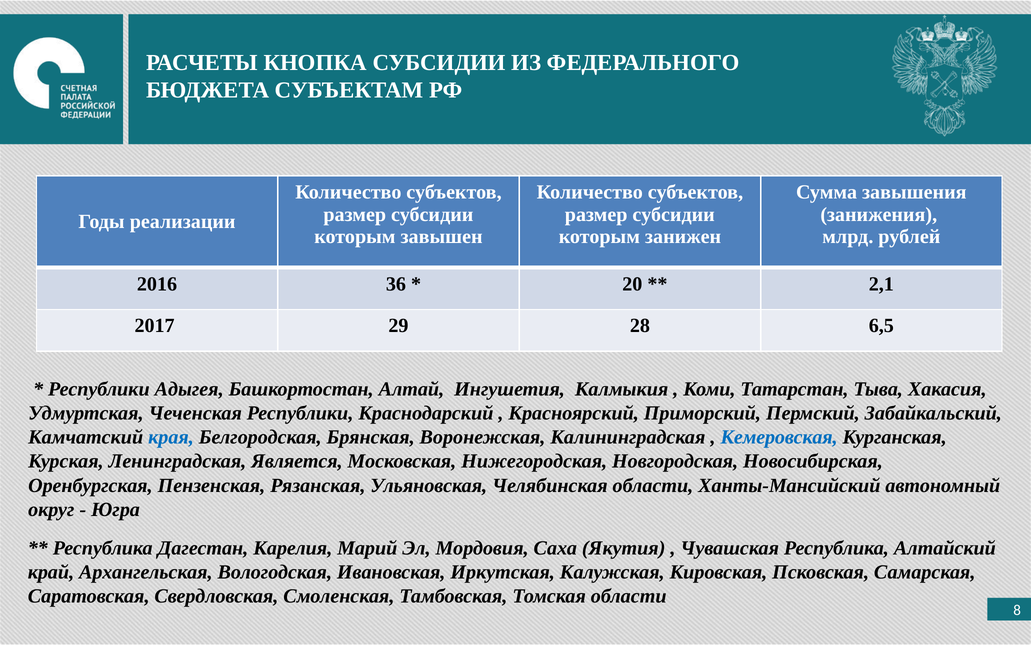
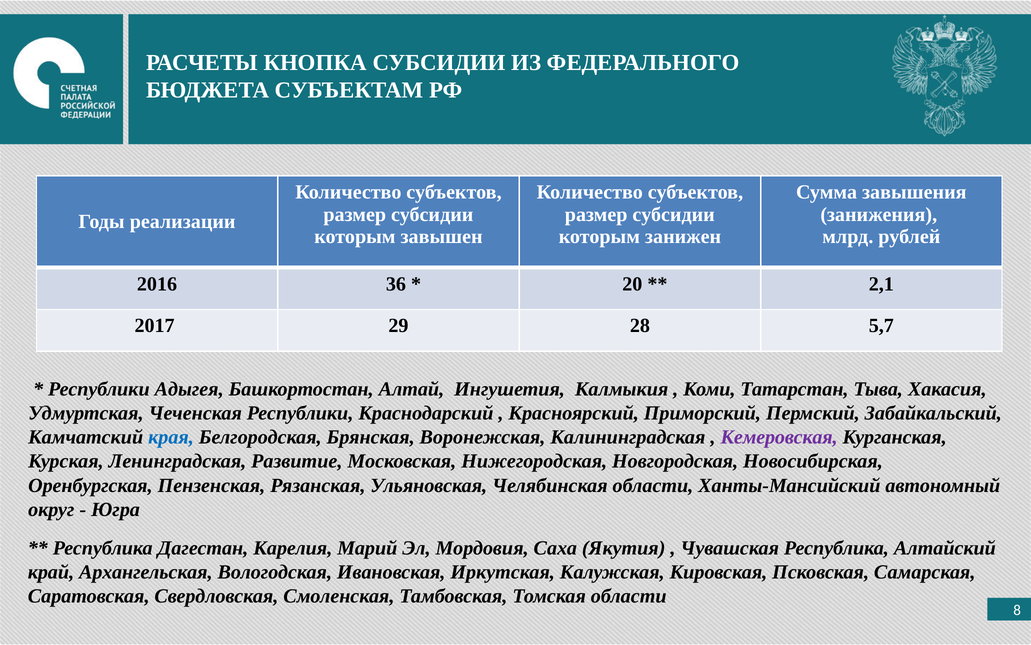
6,5: 6,5 -> 5,7
Кемеровская colour: blue -> purple
Является: Является -> Развитие
